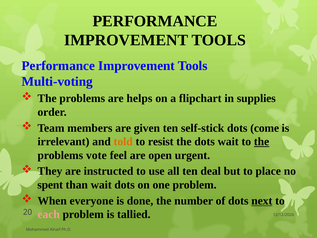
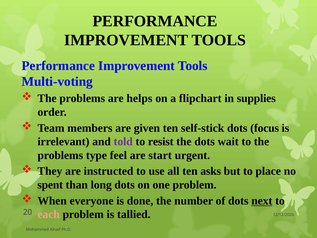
come: come -> focus
told colour: orange -> purple
the at (262, 141) underline: present -> none
vote: vote -> type
open: open -> start
deal: deal -> asks
than wait: wait -> long
